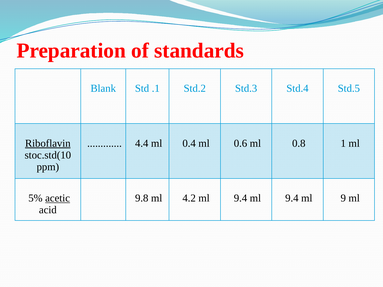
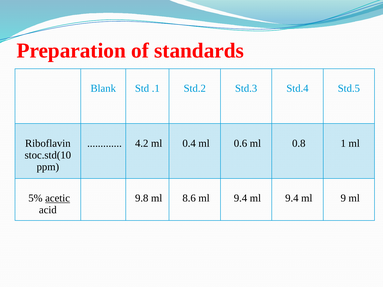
Riboflavin underline: present -> none
4.4: 4.4 -> 4.2
4.2: 4.2 -> 8.6
